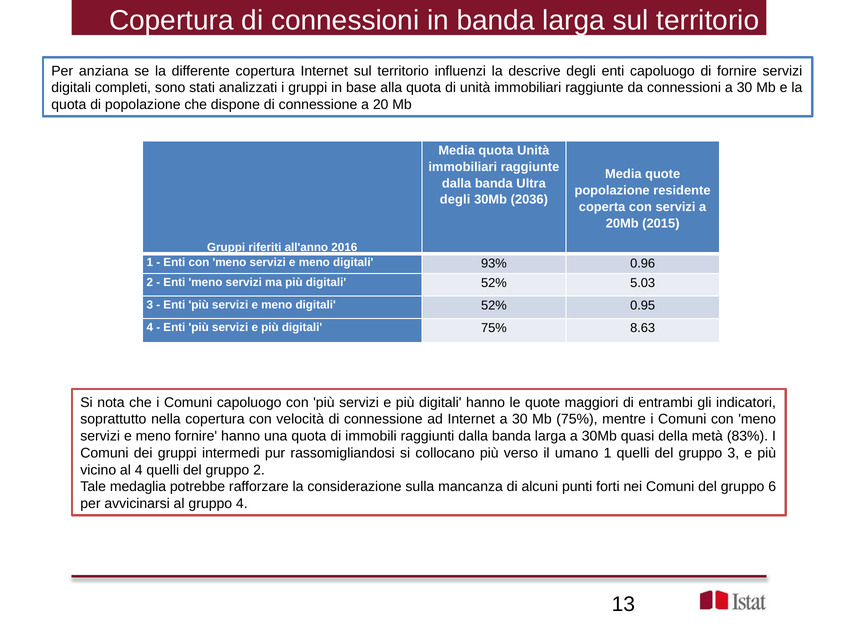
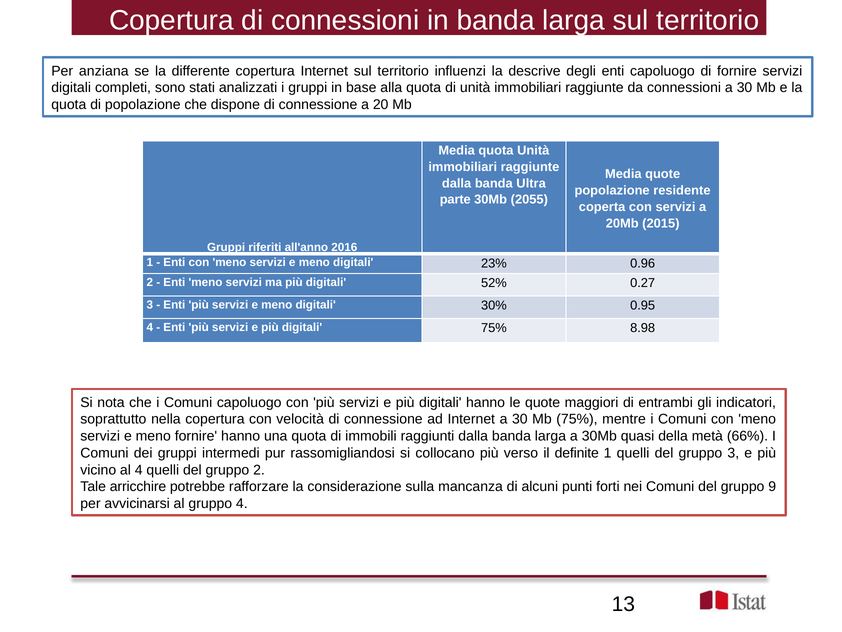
degli at (455, 200): degli -> parte
2036: 2036 -> 2055
93%: 93% -> 23%
5.03: 5.03 -> 0.27
meno digitali 52%: 52% -> 30%
8.63: 8.63 -> 8.98
83%: 83% -> 66%
umano: umano -> definite
medaglia: medaglia -> arricchire
6: 6 -> 9
